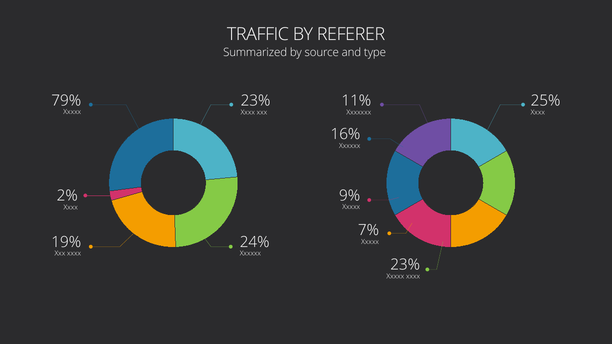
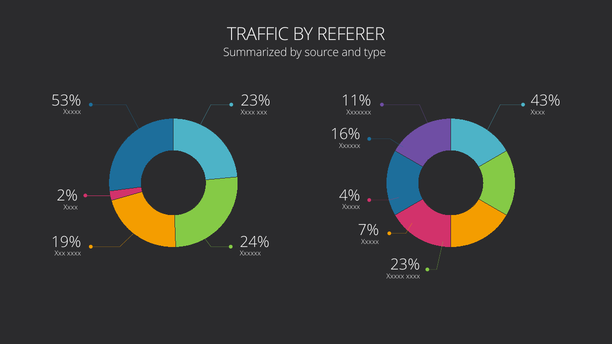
79%: 79% -> 53%
25%: 25% -> 43%
9%: 9% -> 4%
